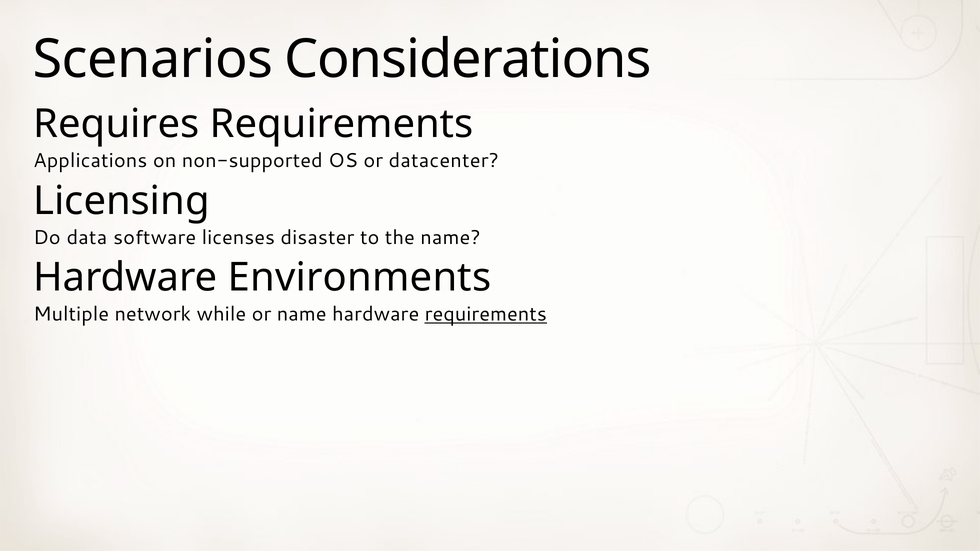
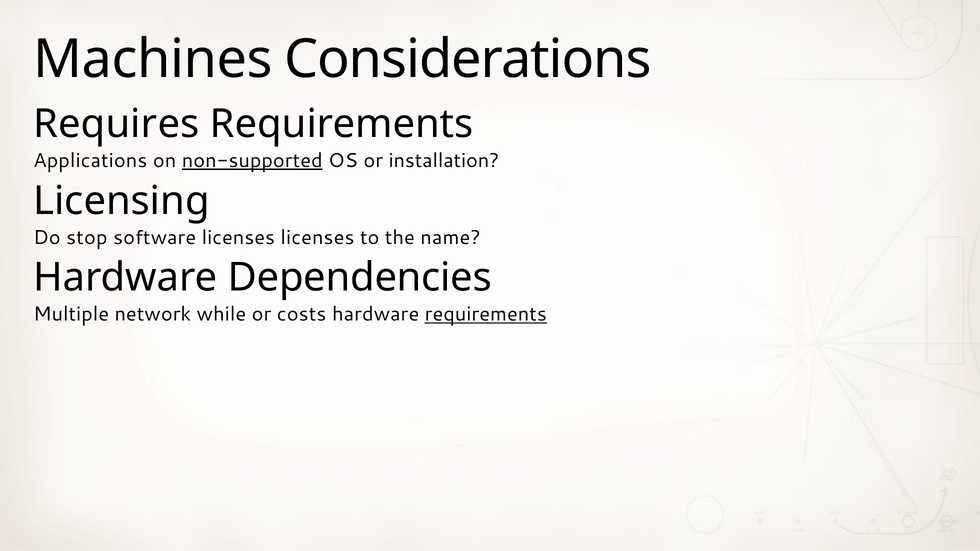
Scenarios: Scenarios -> Machines
non-supported underline: none -> present
datacenter: datacenter -> installation
data: data -> stop
licenses disaster: disaster -> licenses
Environments: Environments -> Dependencies
or name: name -> costs
